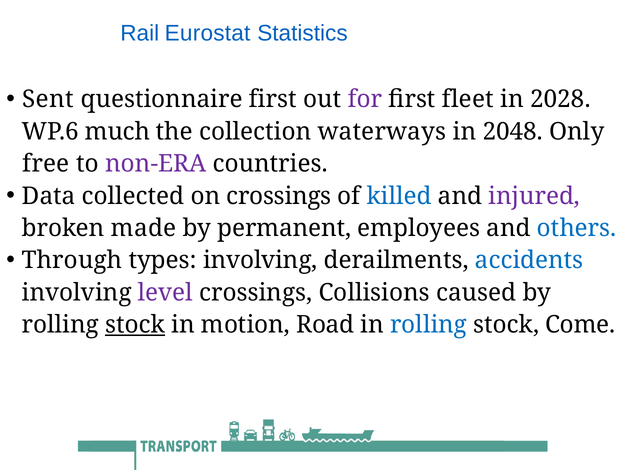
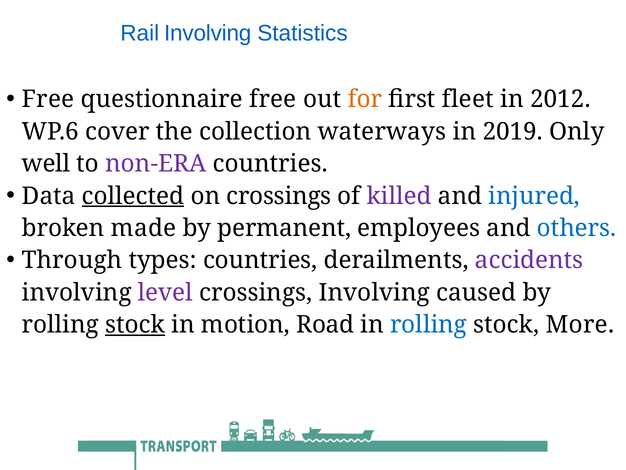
Rail Eurostat: Eurostat -> Involving
Sent at (48, 99): Sent -> Free
questionnaire first: first -> free
for colour: purple -> orange
2028: 2028 -> 2012
much: much -> cover
2048: 2048 -> 2019
free: free -> well
collected underline: none -> present
killed colour: blue -> purple
injured colour: purple -> blue
types involving: involving -> countries
accidents colour: blue -> purple
crossings Collisions: Collisions -> Involving
Come: Come -> More
